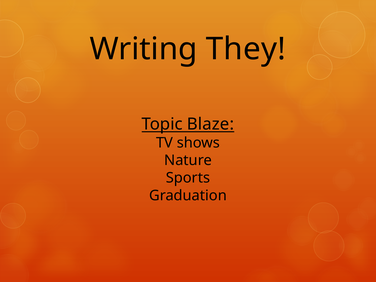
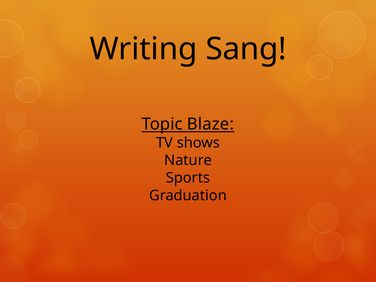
They: They -> Sang
